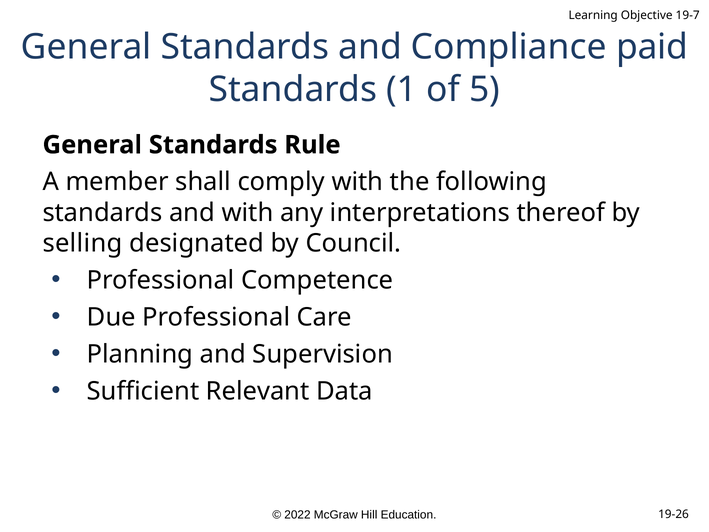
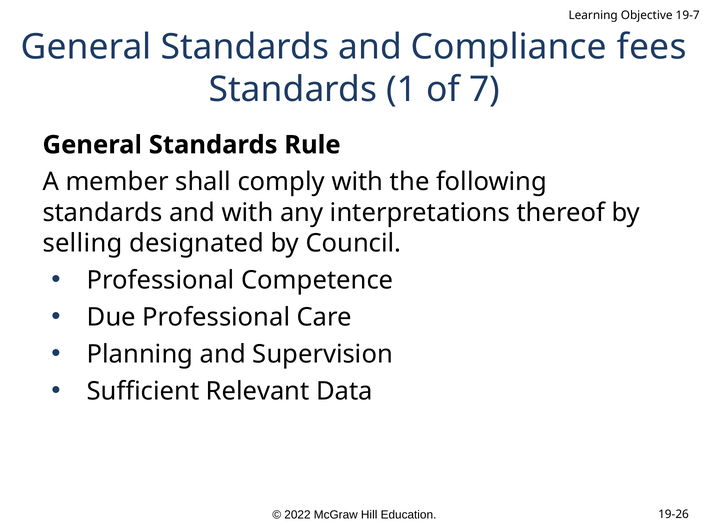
paid: paid -> fees
5: 5 -> 7
